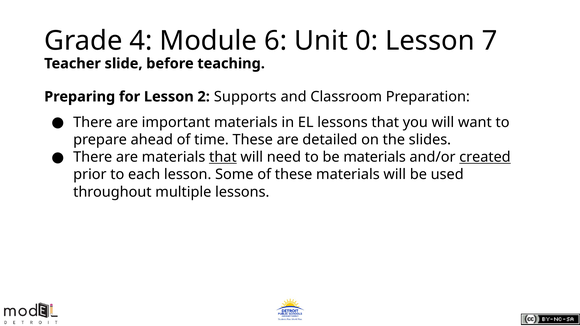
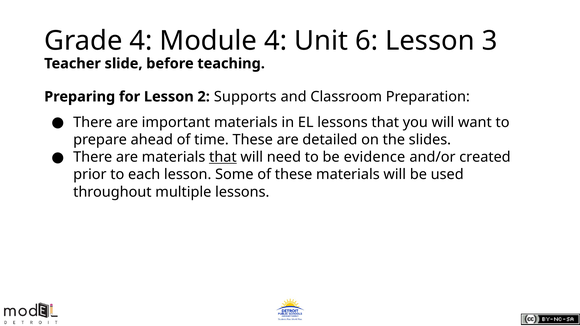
Module 6: 6 -> 4
0: 0 -> 6
7: 7 -> 3
be materials: materials -> evidence
created underline: present -> none
